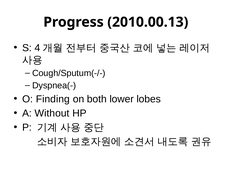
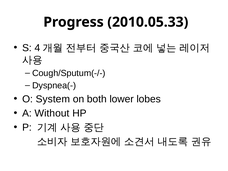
2010.00.13: 2010.00.13 -> 2010.05.33
Finding: Finding -> System
